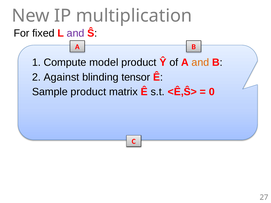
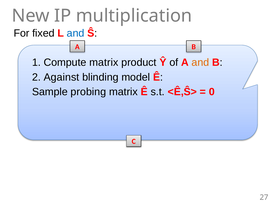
and at (76, 33) colour: purple -> blue
Compute model: model -> matrix
tensor: tensor -> model
Sample product: product -> probing
